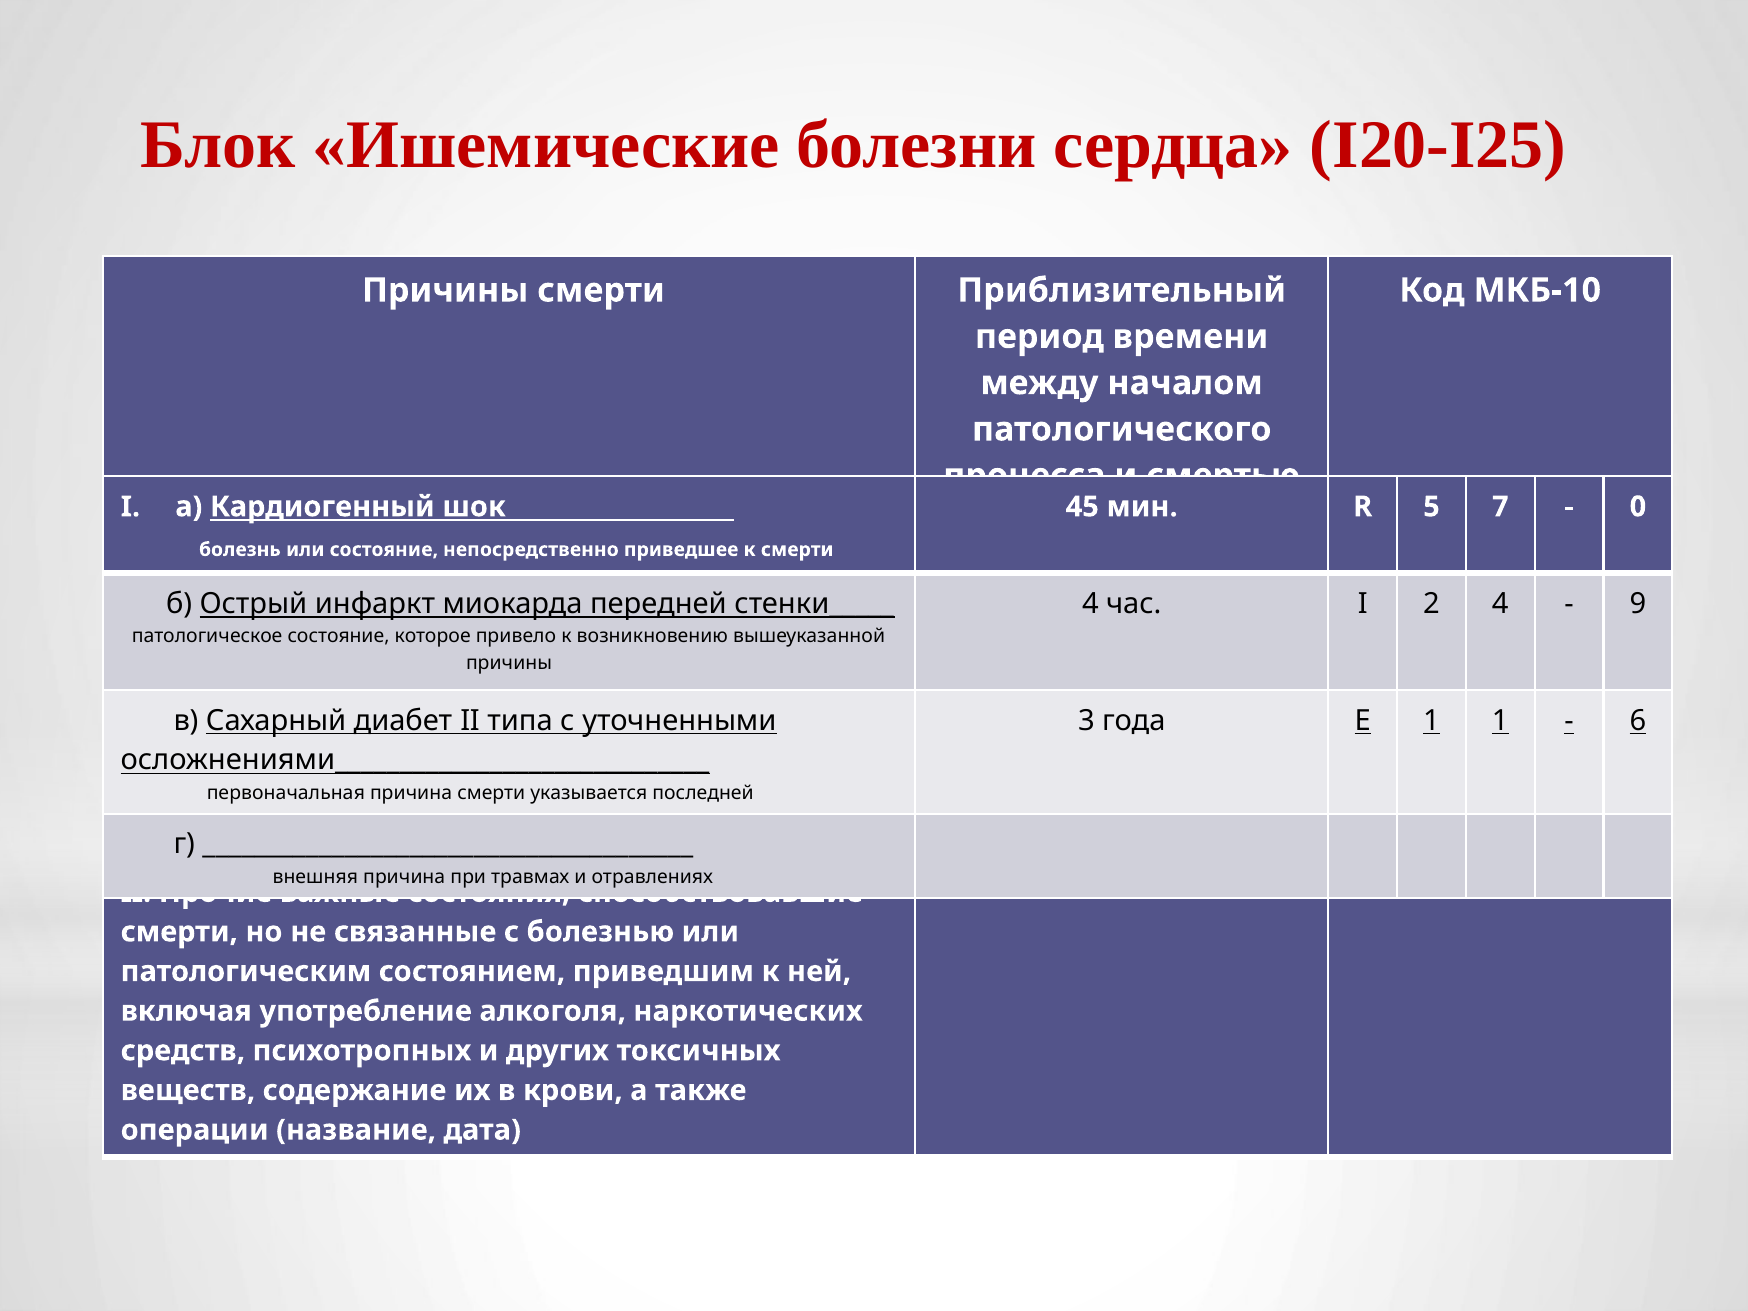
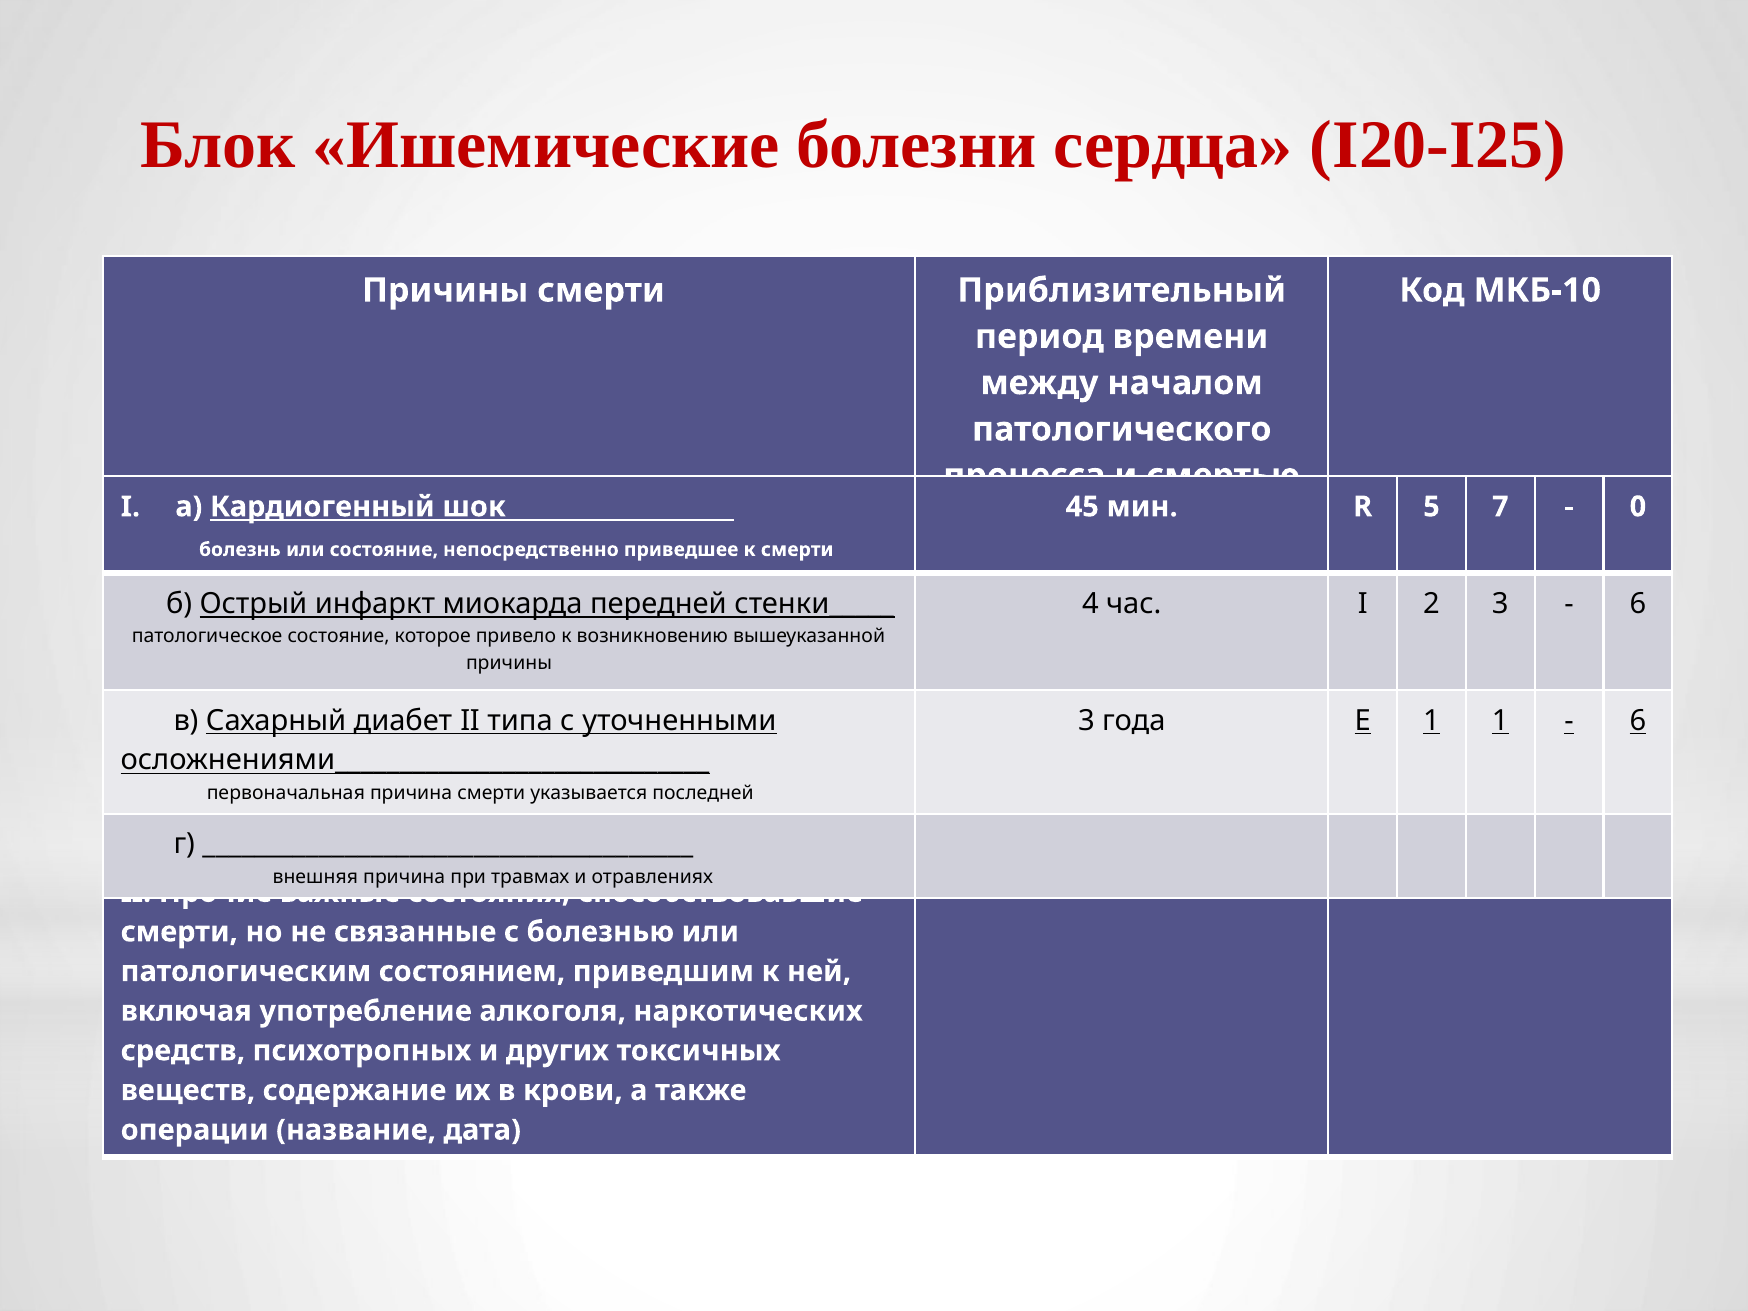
2 4: 4 -> 3
9 at (1638, 604): 9 -> 6
